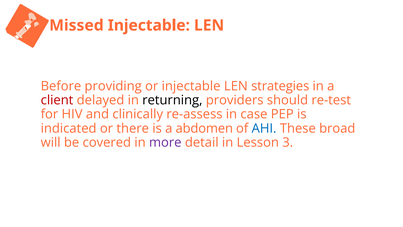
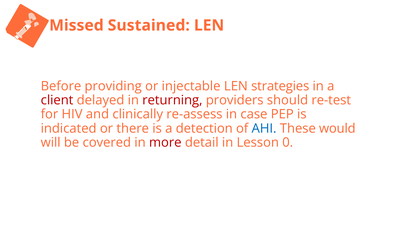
Missed Injectable: Injectable -> Sustained
returning colour: black -> red
abdomen: abdomen -> detection
broad: broad -> would
more colour: purple -> red
3: 3 -> 0
